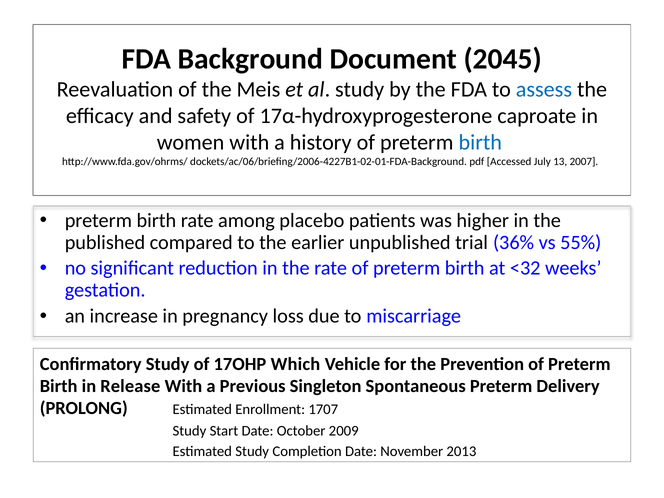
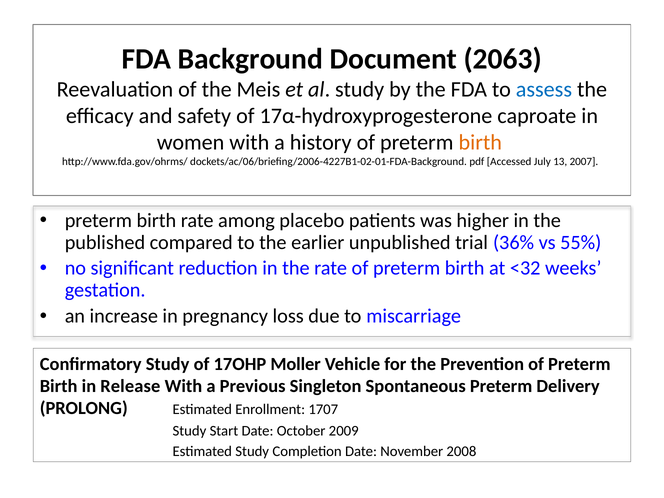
2045: 2045 -> 2063
birth at (480, 143) colour: blue -> orange
Which: Which -> Moller
2013: 2013 -> 2008
